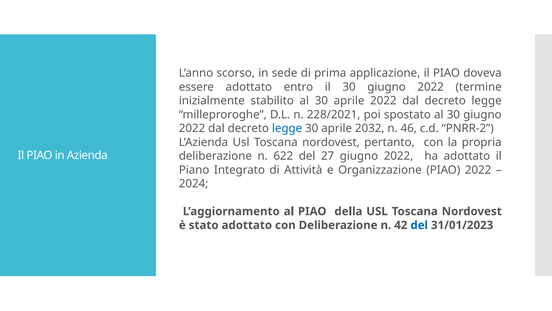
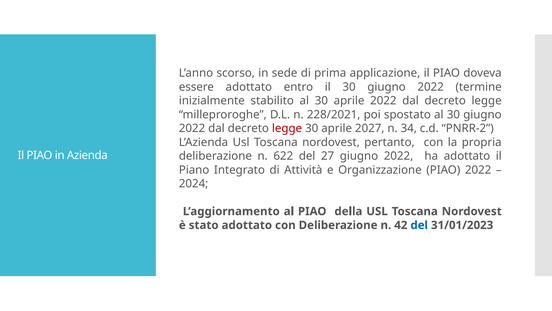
legge at (287, 128) colour: blue -> red
2032: 2032 -> 2027
46: 46 -> 34
